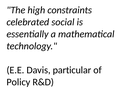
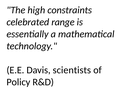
social: social -> range
particular: particular -> scientists
